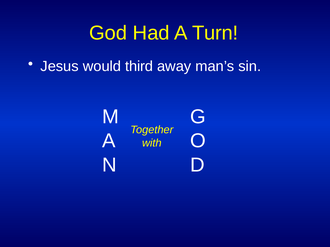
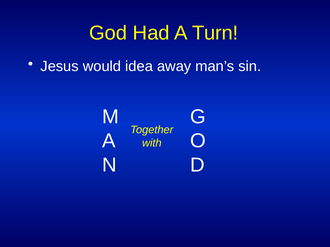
third: third -> idea
